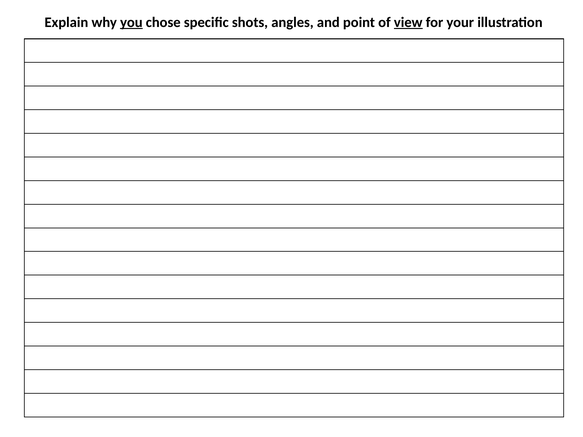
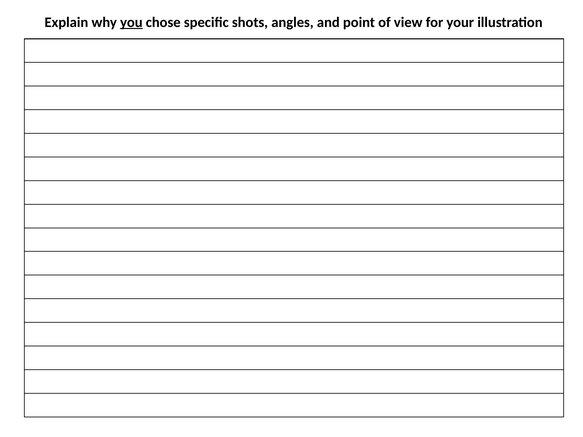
view underline: present -> none
